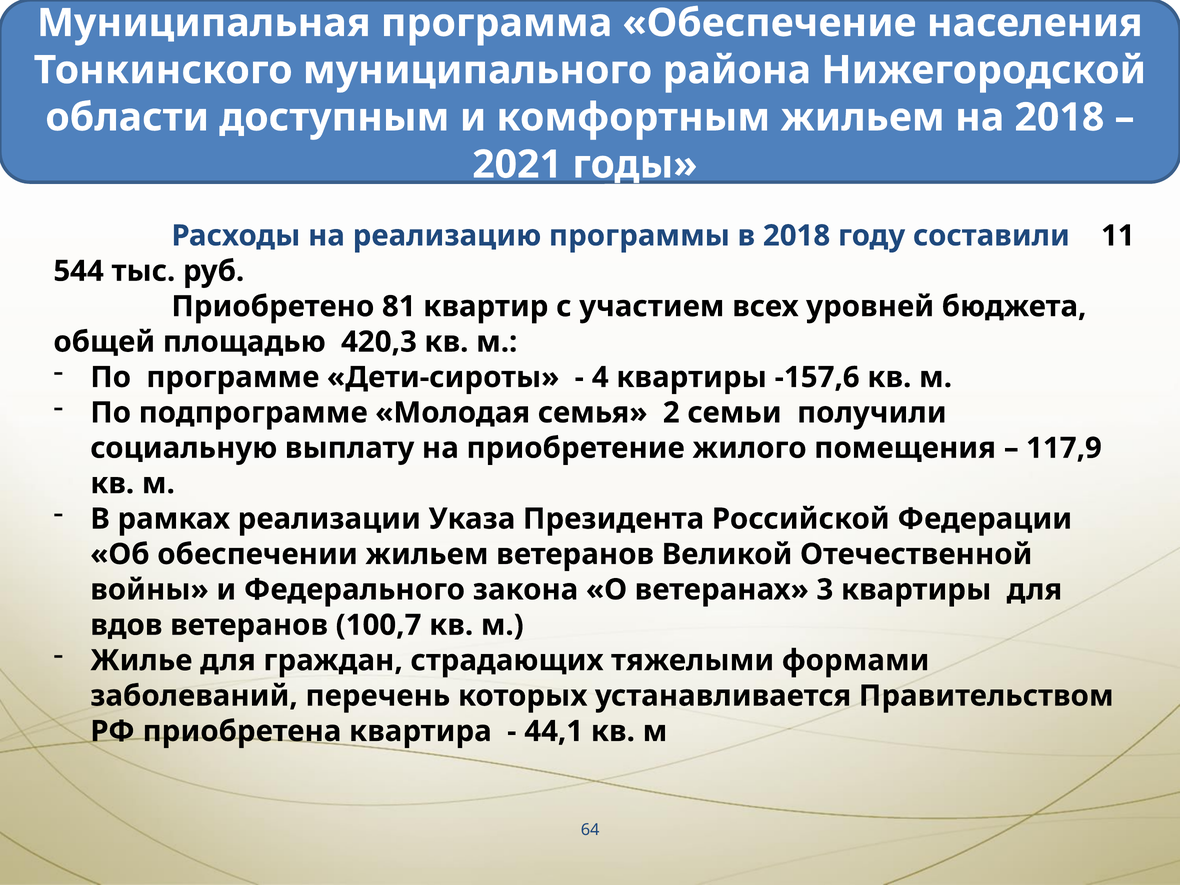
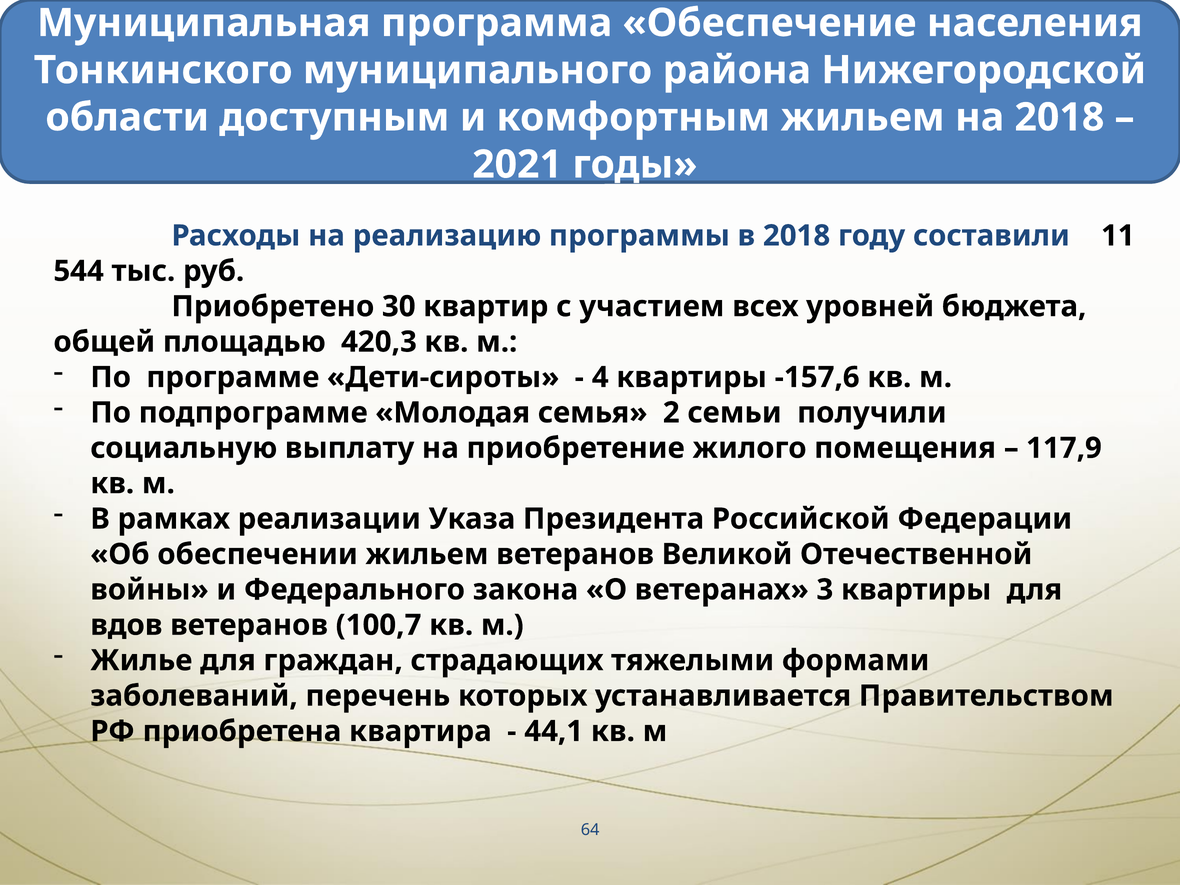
81: 81 -> 30
